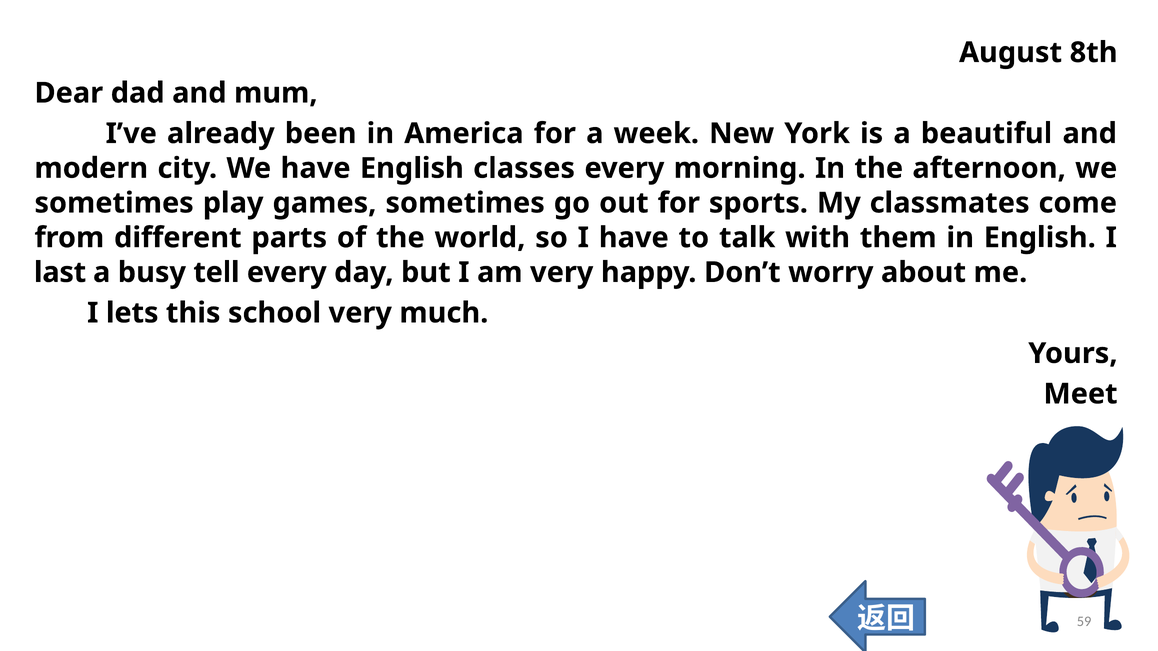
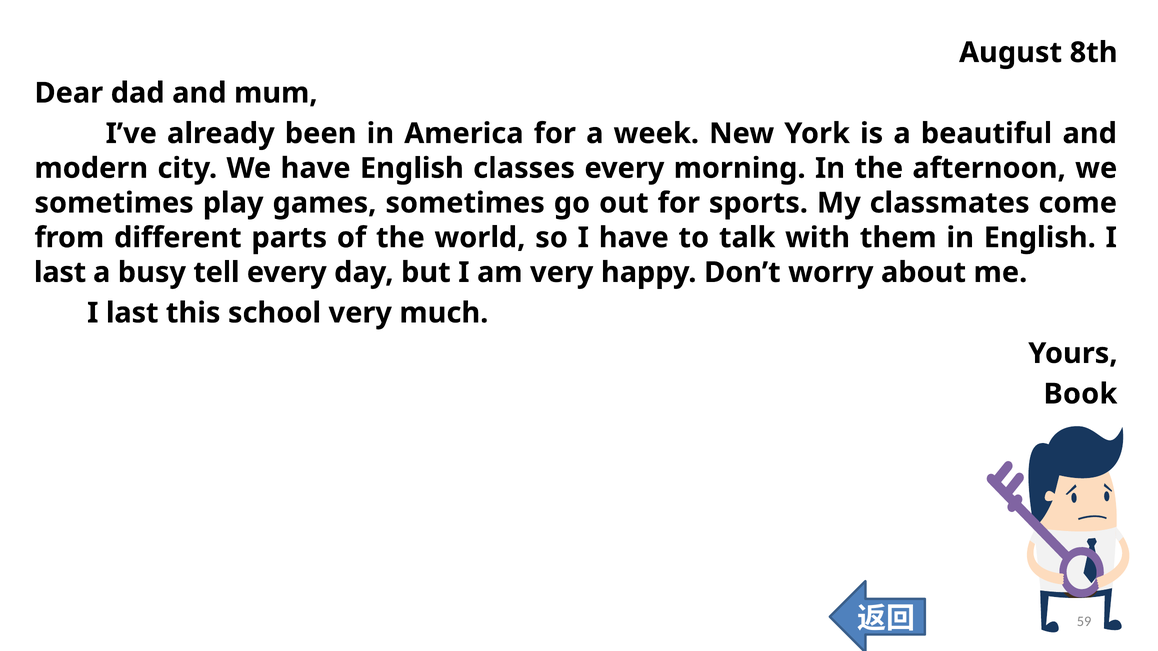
lets at (132, 313): lets -> last
Meet: Meet -> Book
